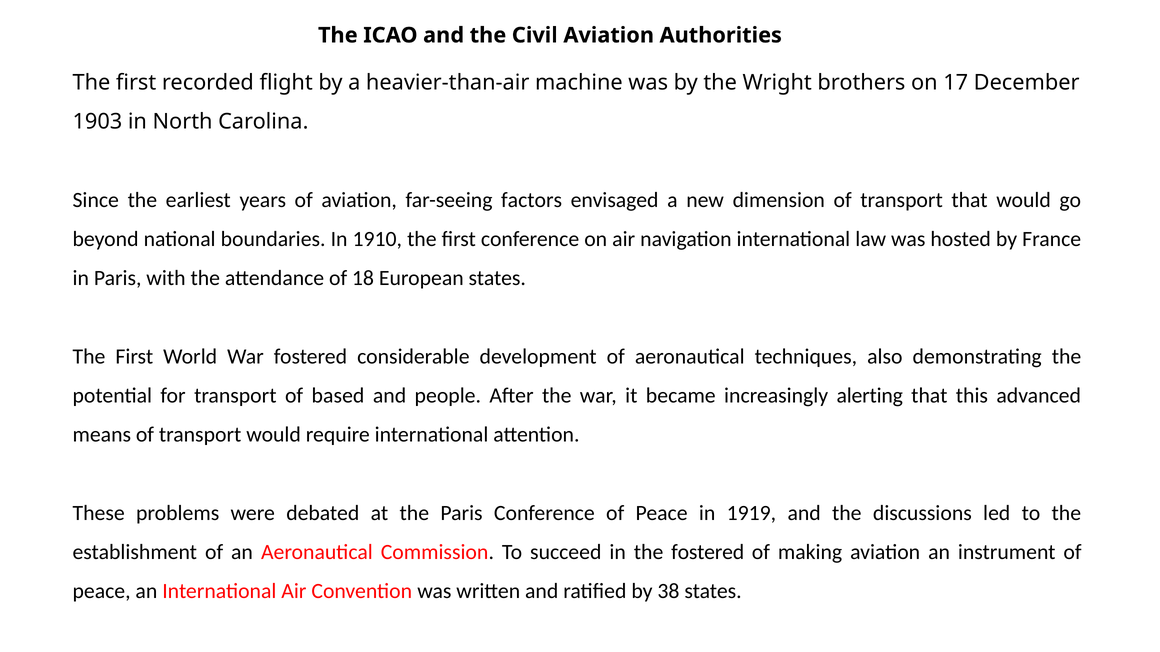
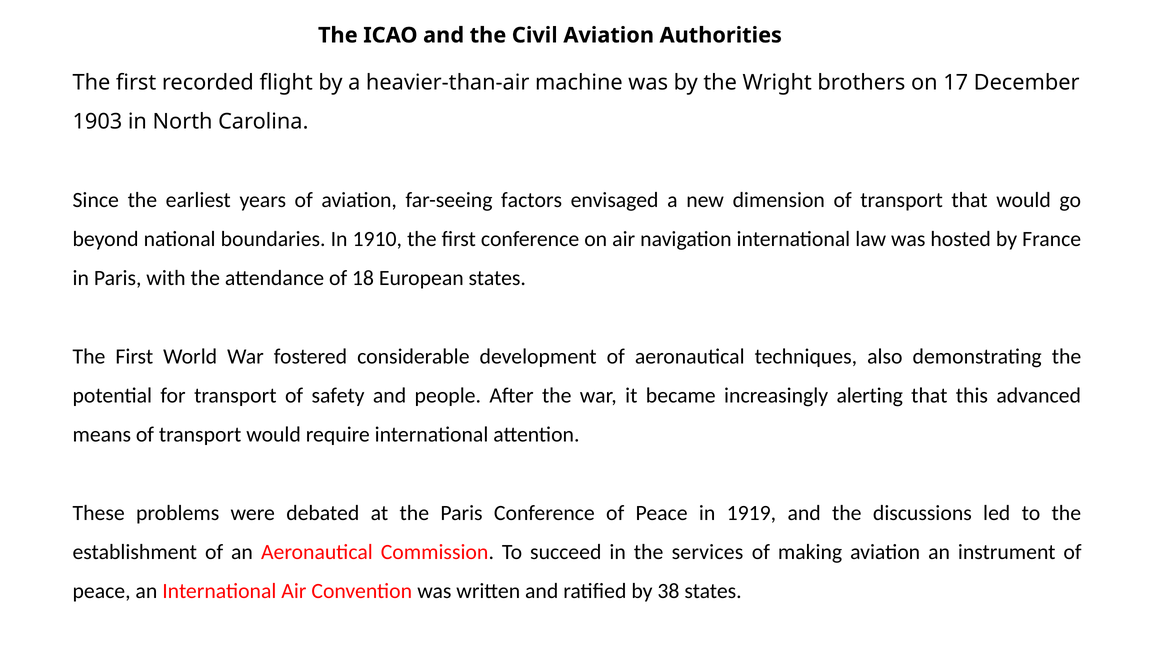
based: based -> safety
the fostered: fostered -> services
